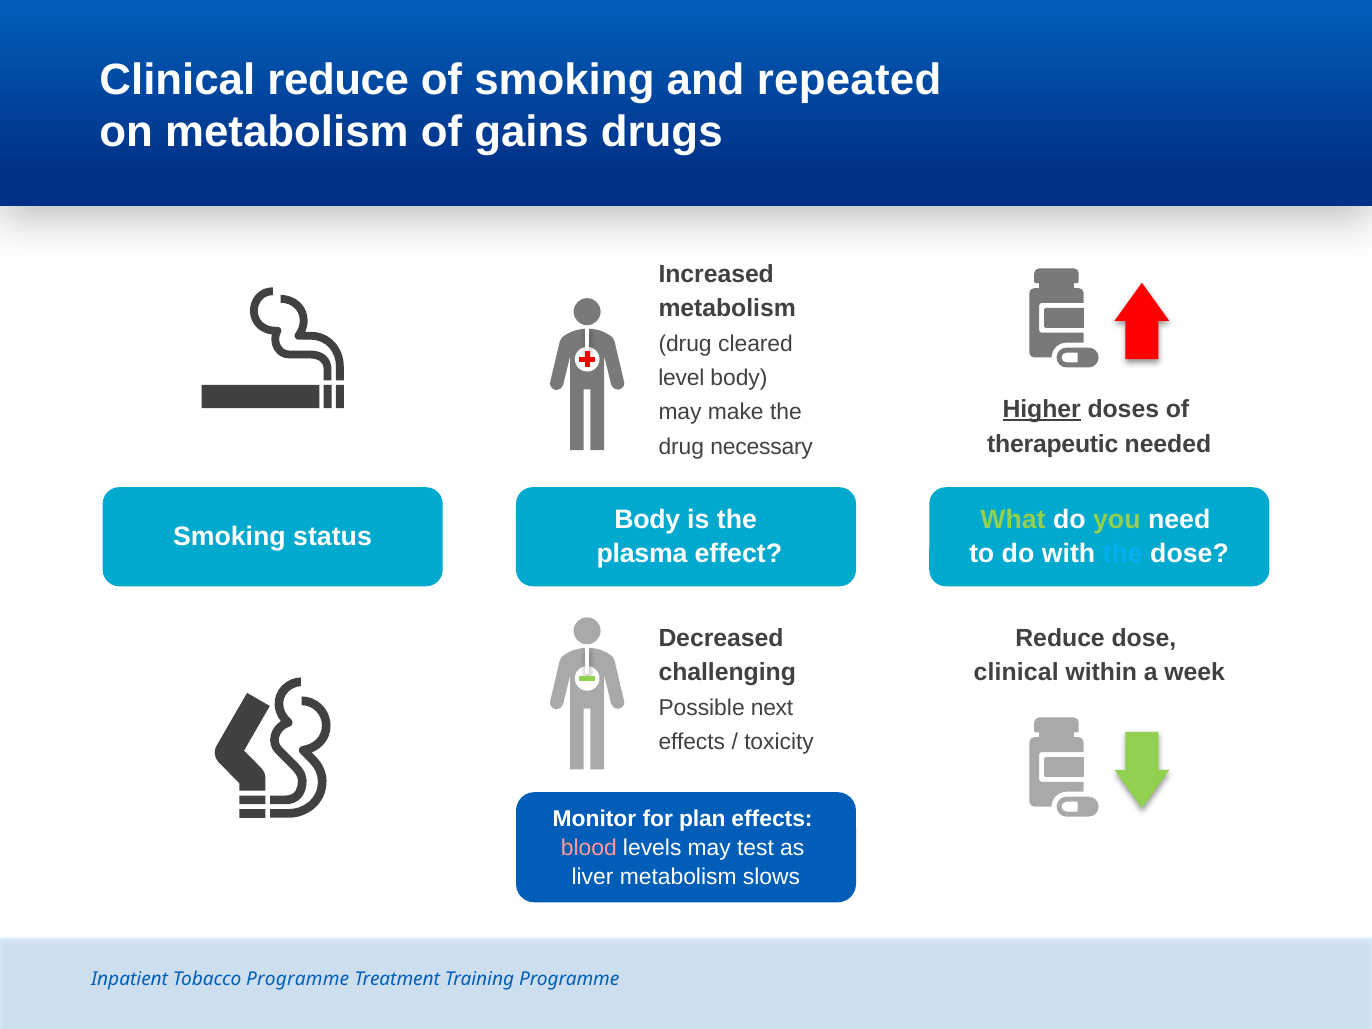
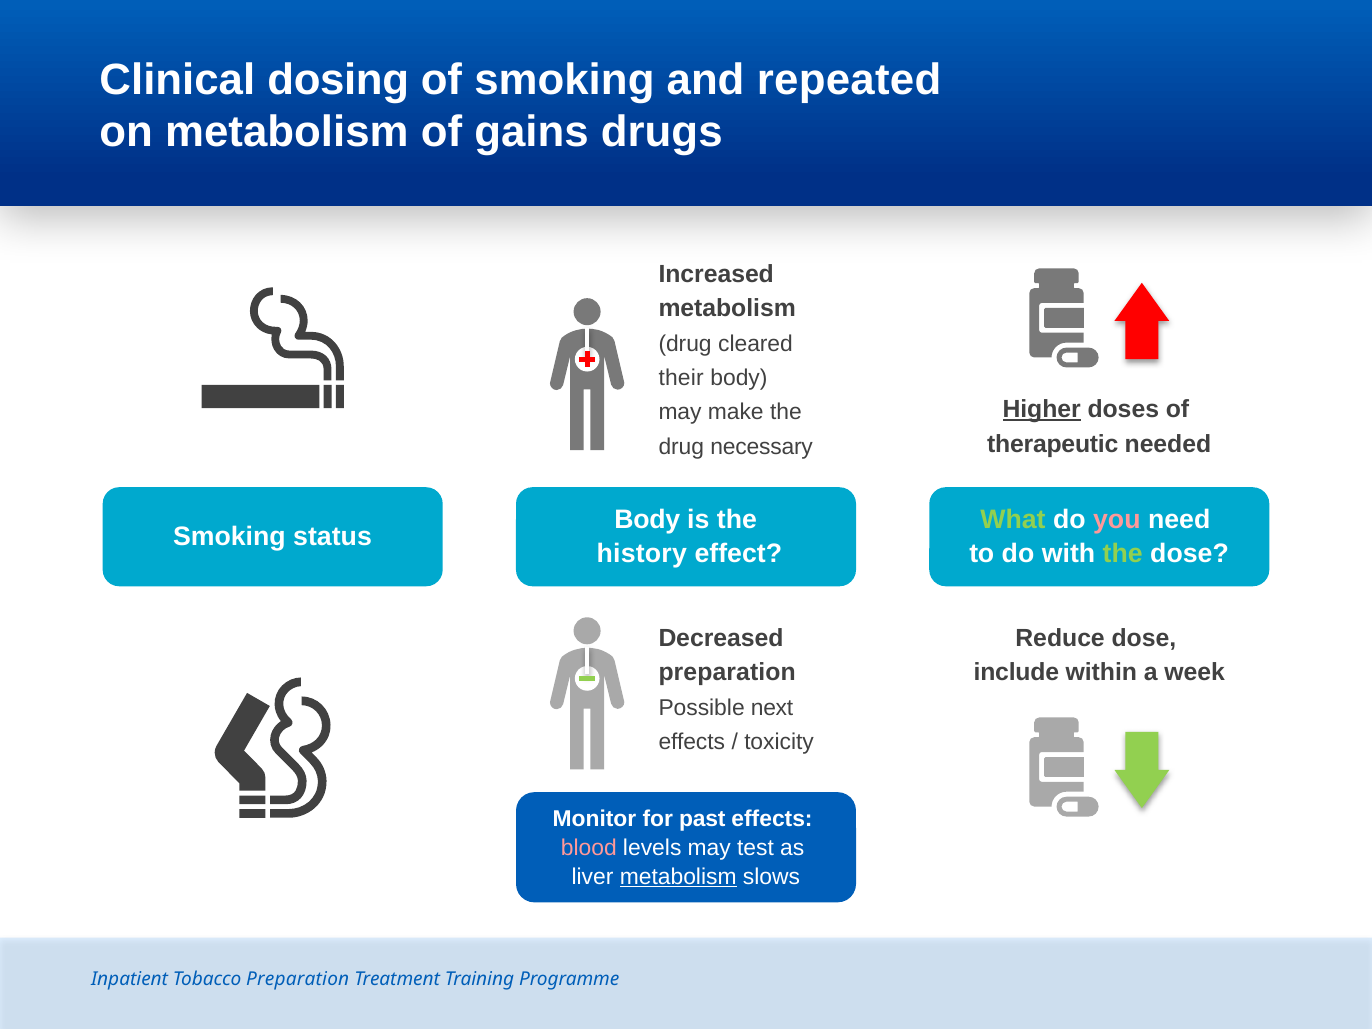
Clinical reduce: reduce -> dosing
level: level -> their
you colour: light green -> pink
plasma: plasma -> history
the at (1123, 554) colour: light blue -> light green
challenging at (727, 673): challenging -> preparation
clinical at (1016, 673): clinical -> include
plan: plan -> past
metabolism at (678, 877) underline: none -> present
Tobacco Programme: Programme -> Preparation
